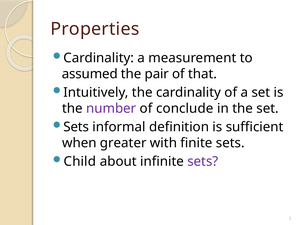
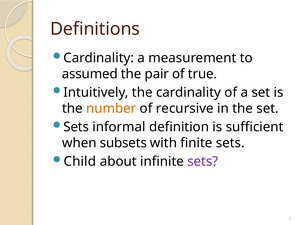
Properties: Properties -> Definitions
that: that -> true
number colour: purple -> orange
conclude: conclude -> recursive
greater: greater -> subsets
